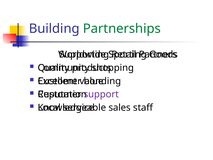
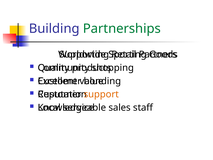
support colour: purple -> orange
